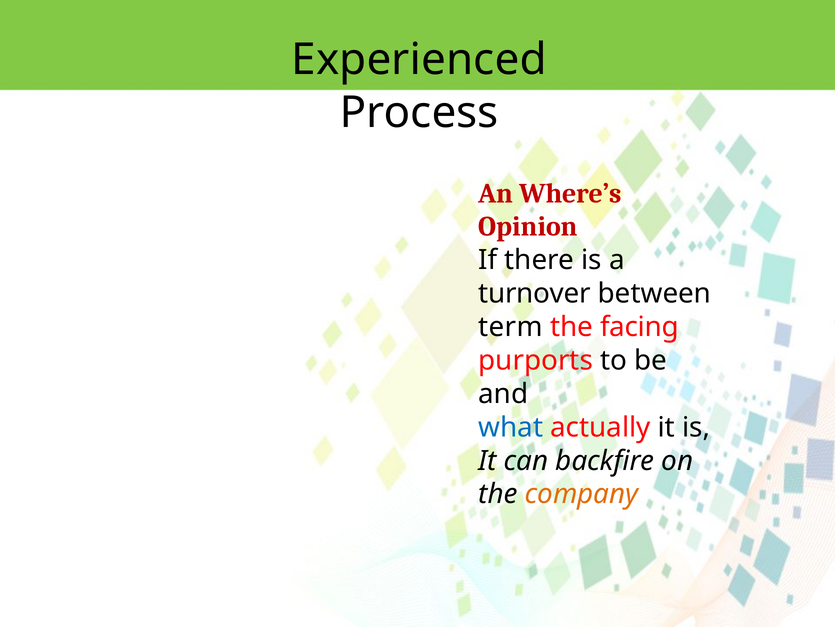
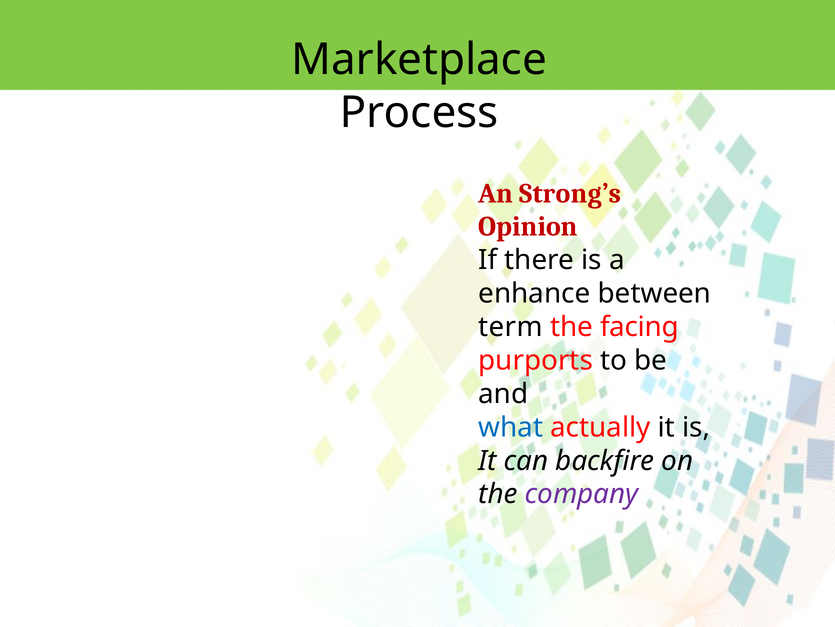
Experienced: Experienced -> Marketplace
Where’s: Where’s -> Strong’s
turnover: turnover -> enhance
company colour: orange -> purple
